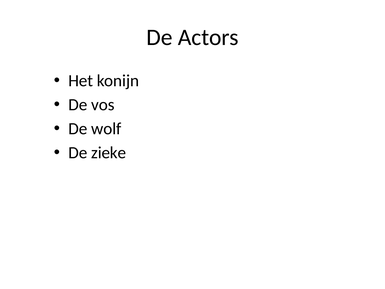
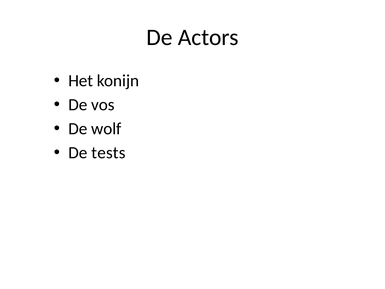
zieke: zieke -> tests
